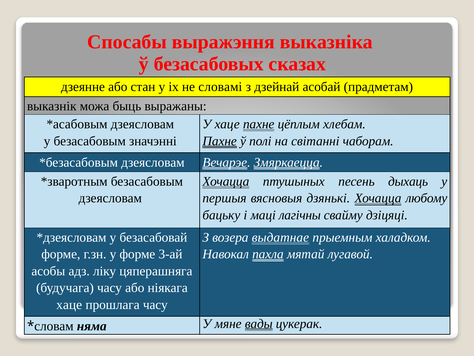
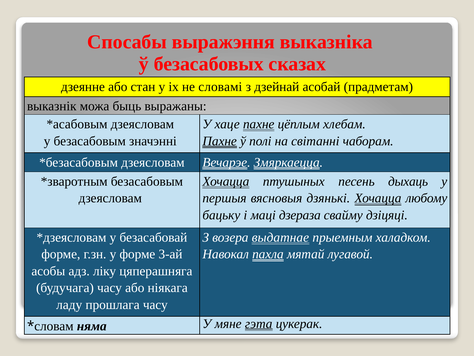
лагічны: лагічны -> дзераза
хаце at (69, 304): хаце -> ладу
вады: вады -> гэта
